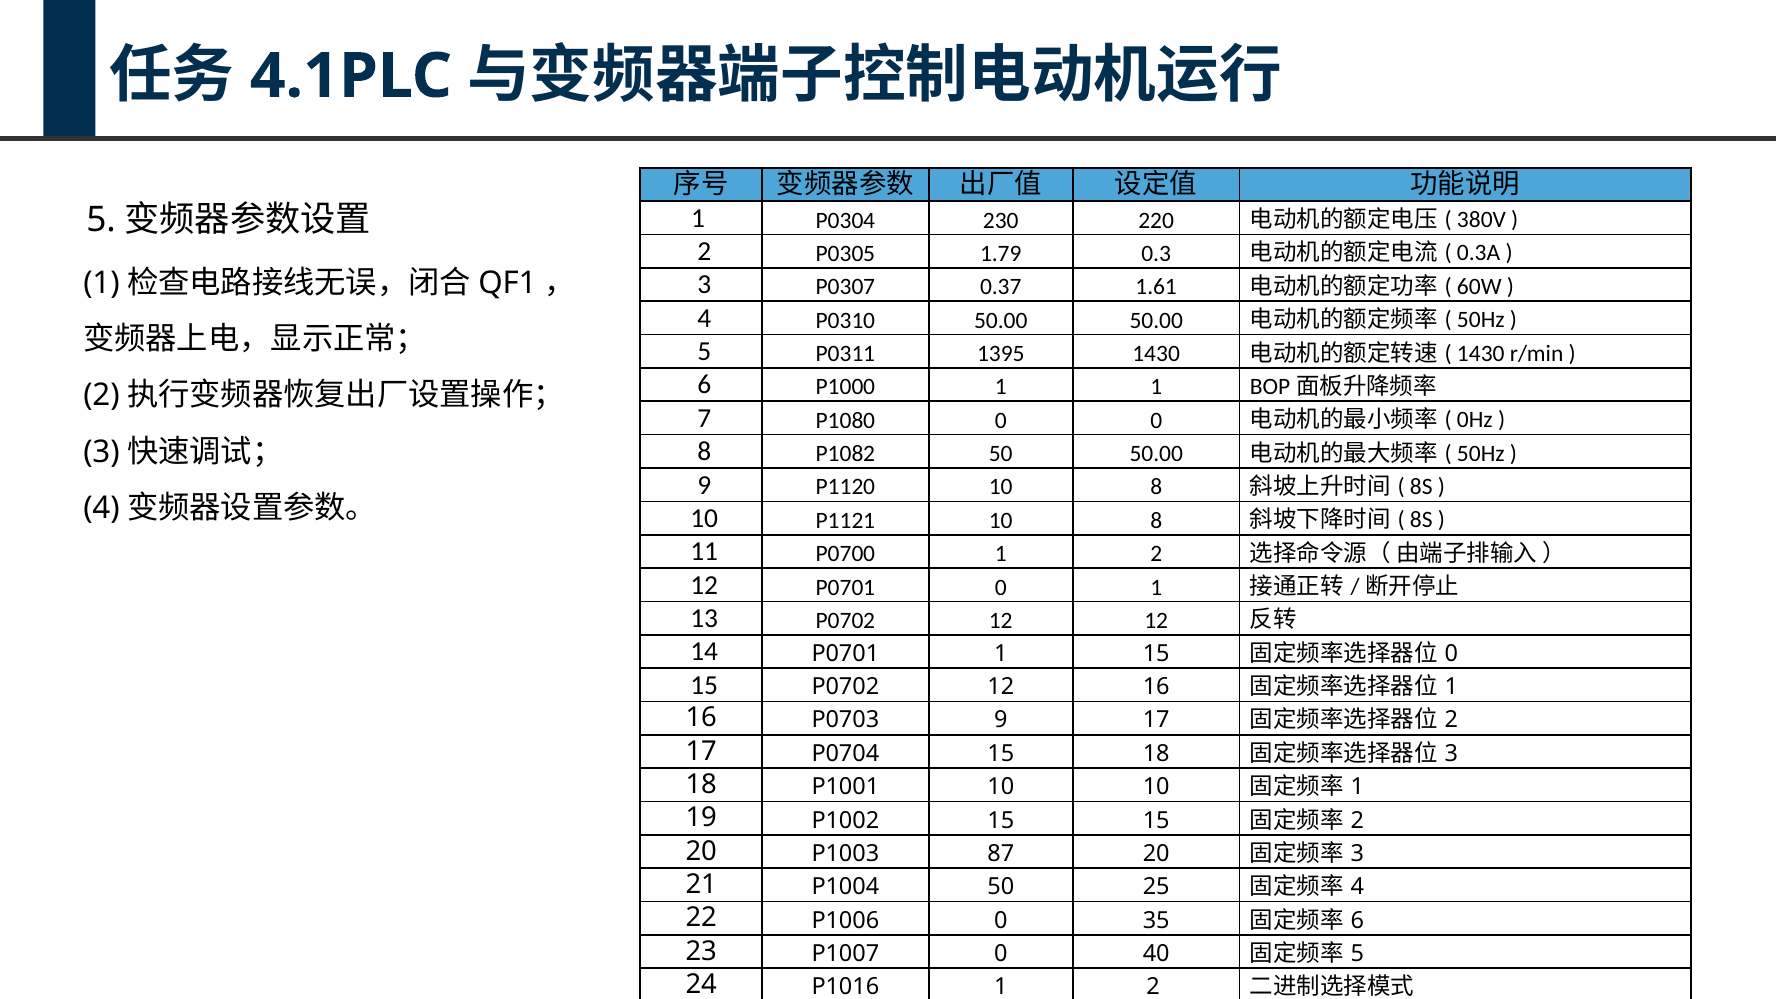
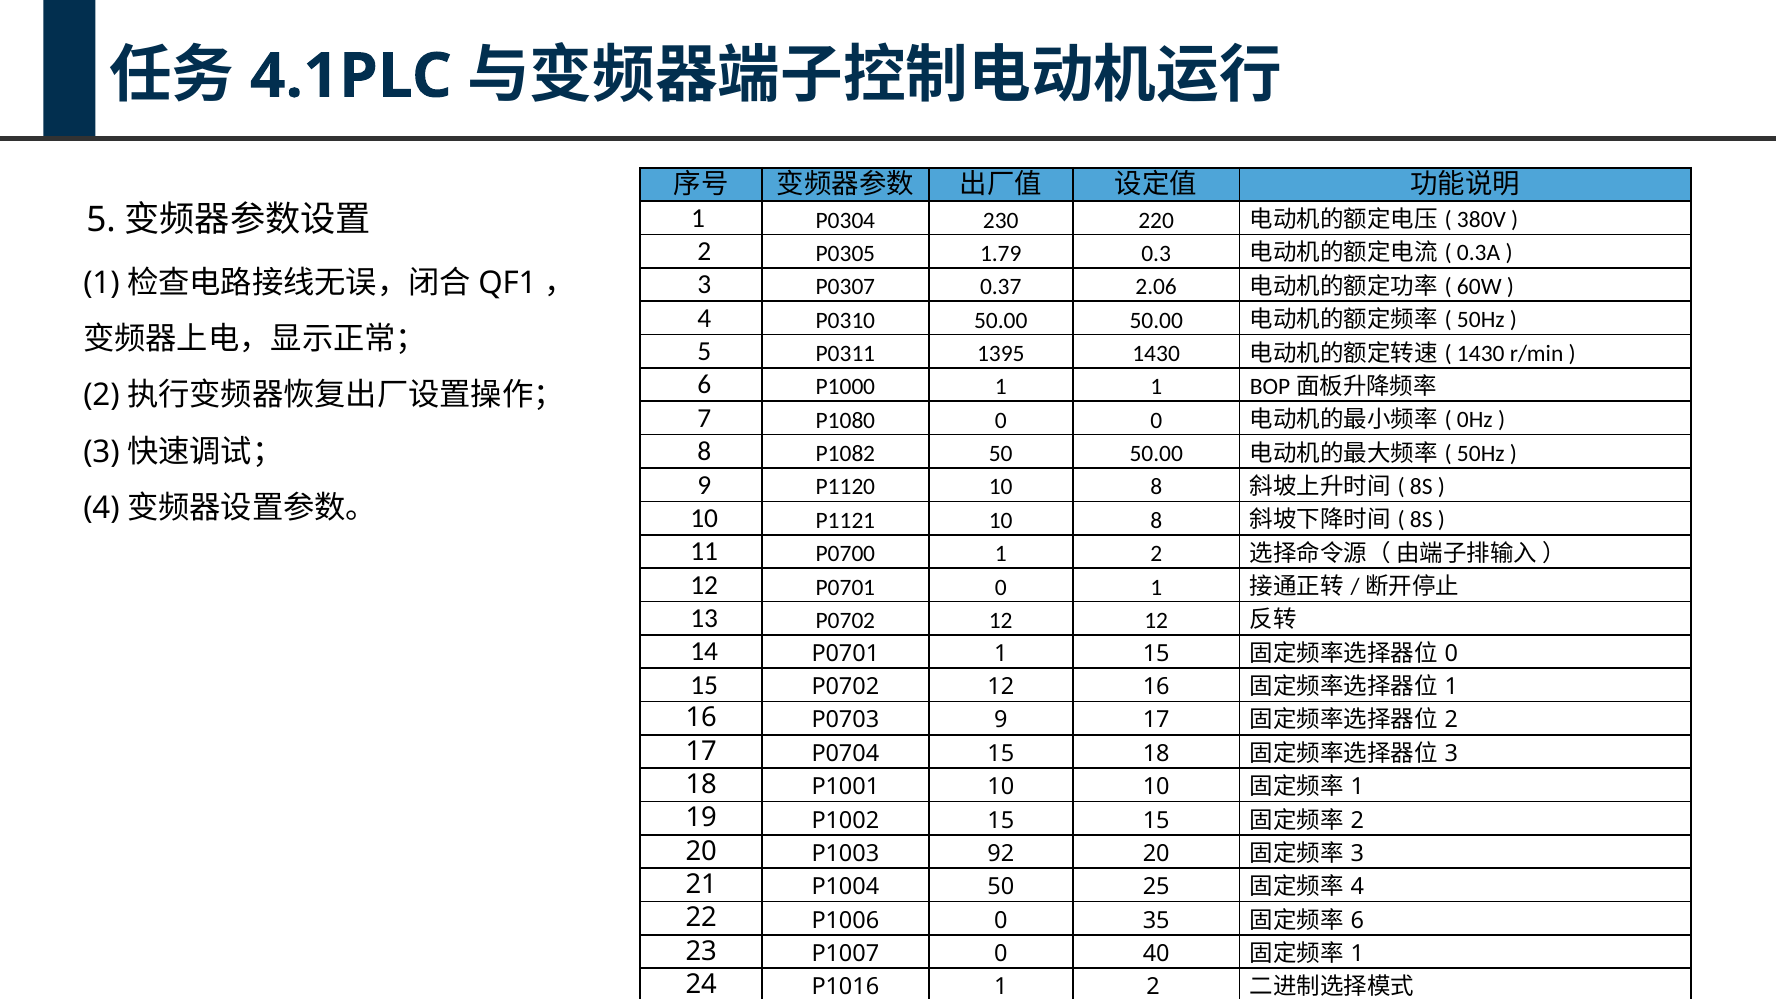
1.61: 1.61 -> 2.06
87: 87 -> 92
5 at (1357, 954): 5 -> 1
